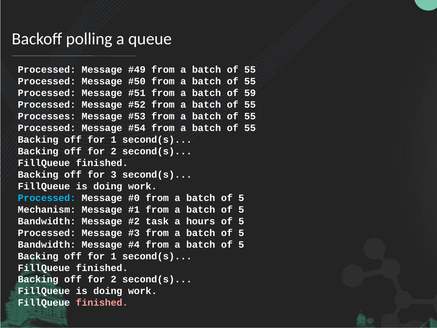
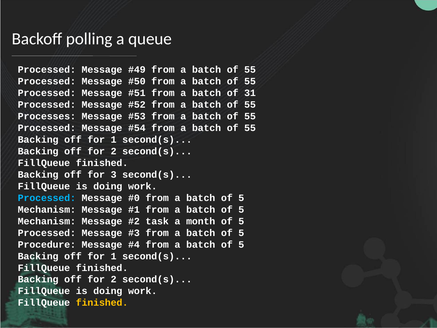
59: 59 -> 31
Bandwidth at (47, 221): Bandwidth -> Mechanism
hours: hours -> month
Bandwidth at (47, 244): Bandwidth -> Procedure
finished at (102, 303) colour: pink -> yellow
